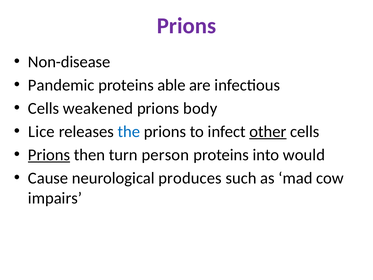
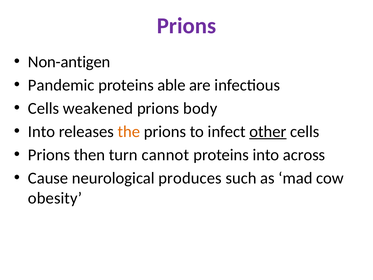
Non-disease: Non-disease -> Non-antigen
Lice at (41, 131): Lice -> Into
the colour: blue -> orange
Prions at (49, 155) underline: present -> none
person: person -> cannot
would: would -> across
impairs: impairs -> obesity
